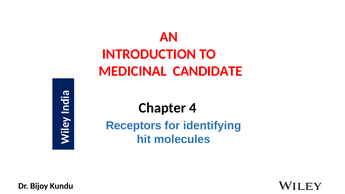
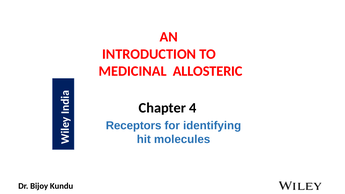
CANDIDATE: CANDIDATE -> ALLOSTERIC
